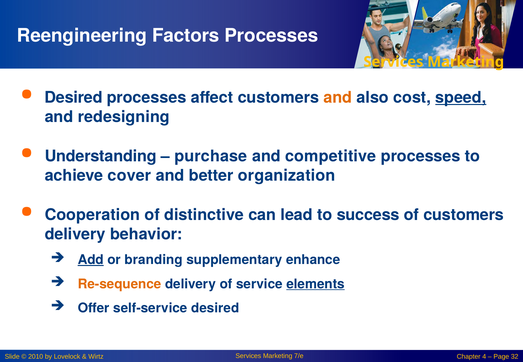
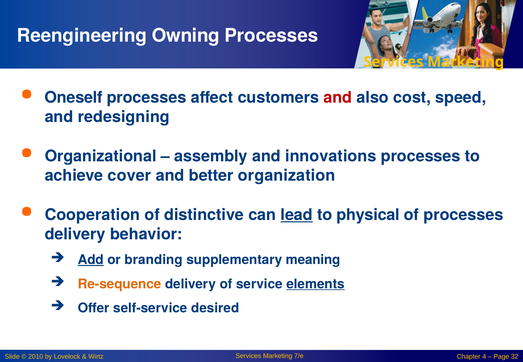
Factors: Factors -> Owning
Desired at (74, 98): Desired -> Oneself
and at (338, 98) colour: orange -> red
speed underline: present -> none
Understanding: Understanding -> Organizational
purchase: purchase -> assembly
competitive: competitive -> innovations
lead underline: none -> present
success: success -> physical
of customers: customers -> processes
enhance: enhance -> meaning
